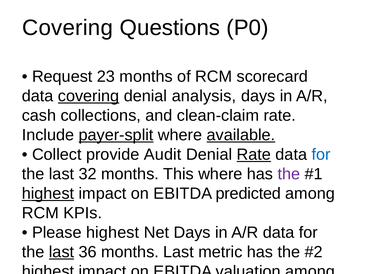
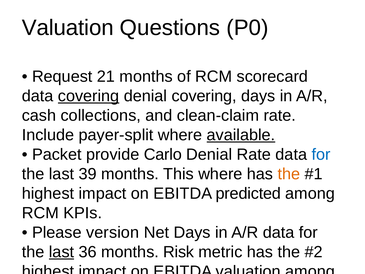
Covering at (68, 28): Covering -> Valuation
23: 23 -> 21
denial analysis: analysis -> covering
payer-split underline: present -> none
Collect at (57, 154): Collect -> Packet
Audit: Audit -> Carlo
Rate at (254, 154) underline: present -> none
32: 32 -> 39
the at (289, 174) colour: purple -> orange
highest at (48, 193) underline: present -> none
Please highest: highest -> version
months Last: Last -> Risk
